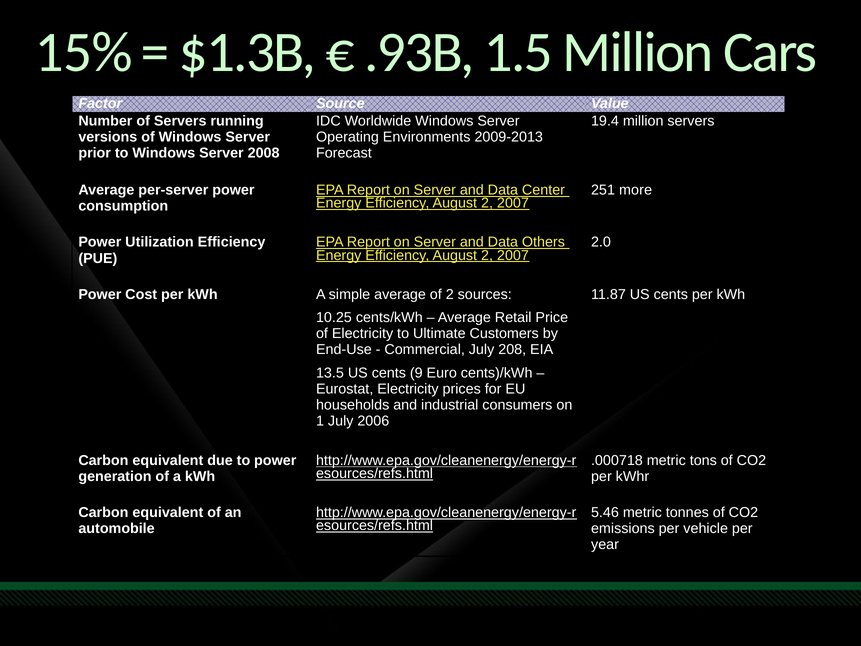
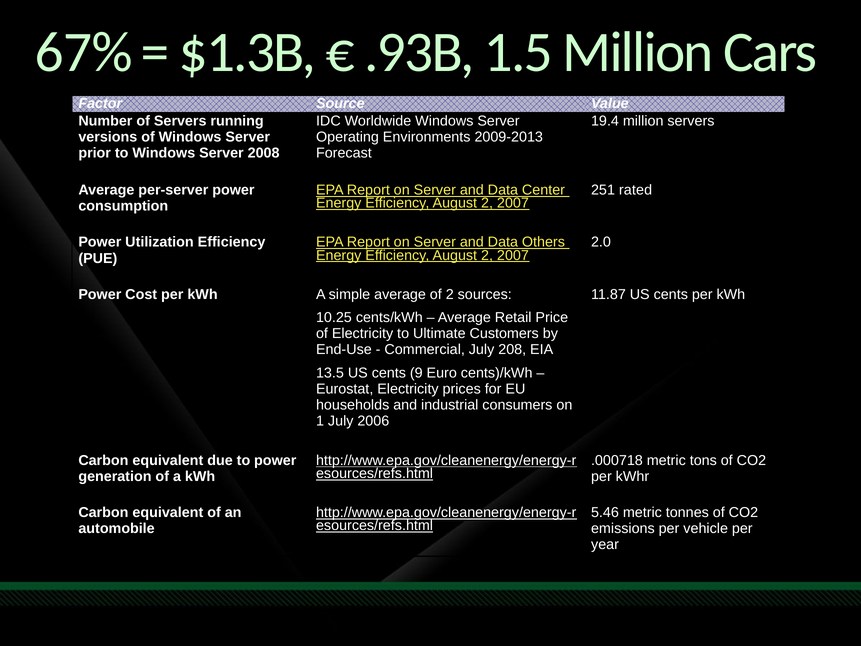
15%: 15% -> 67%
more: more -> rated
